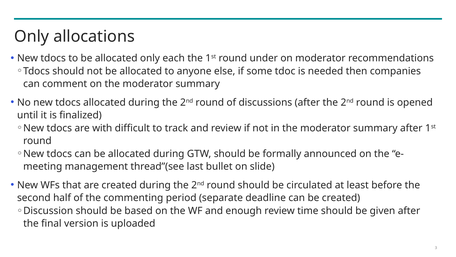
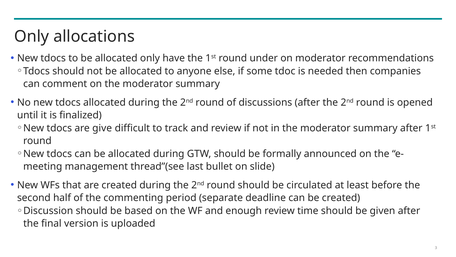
each: each -> have
with: with -> give
